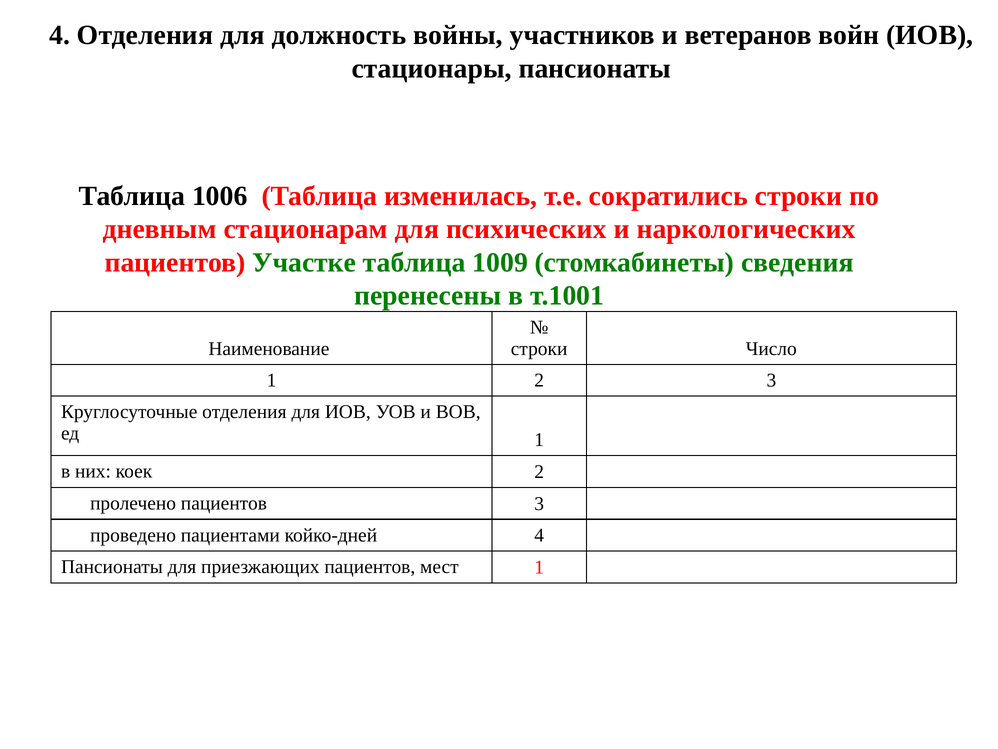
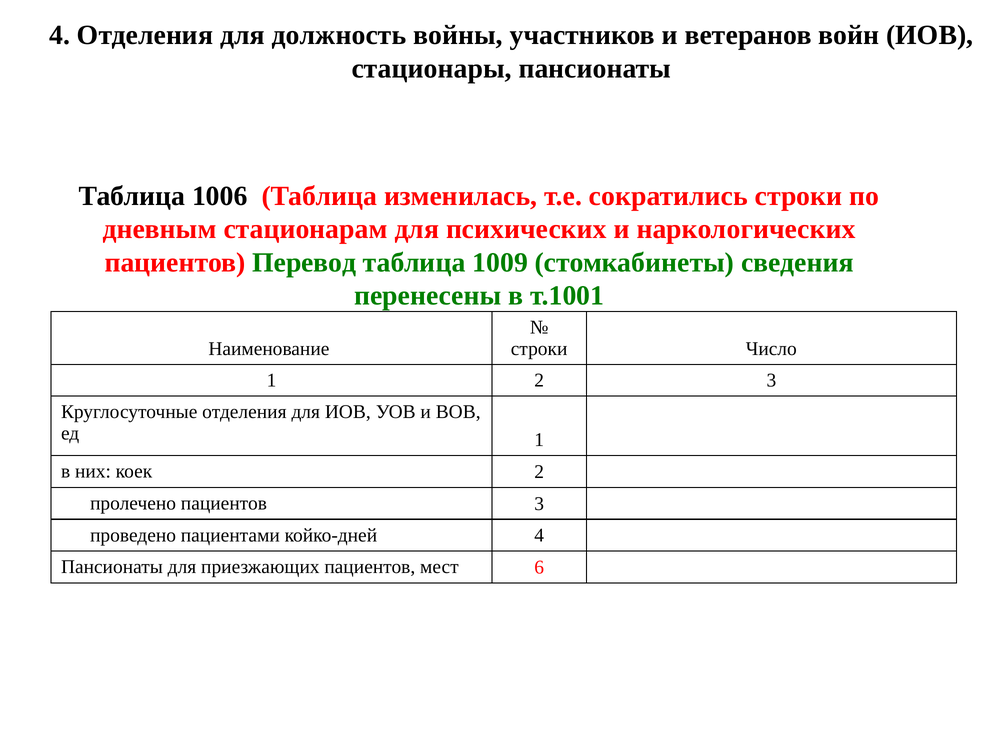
Участке: Участке -> Перевод
мест 1: 1 -> 6
